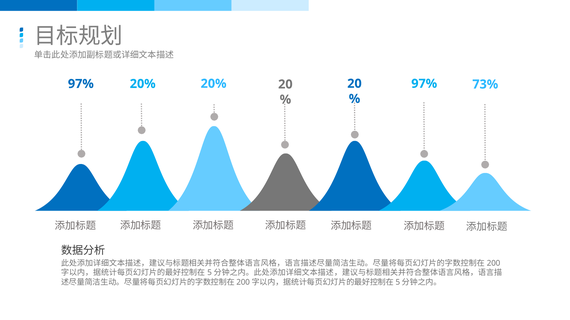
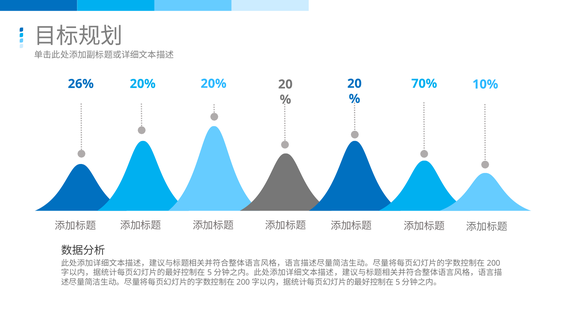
97% at (424, 84): 97% -> 70%
97% at (81, 84): 97% -> 26%
73%: 73% -> 10%
